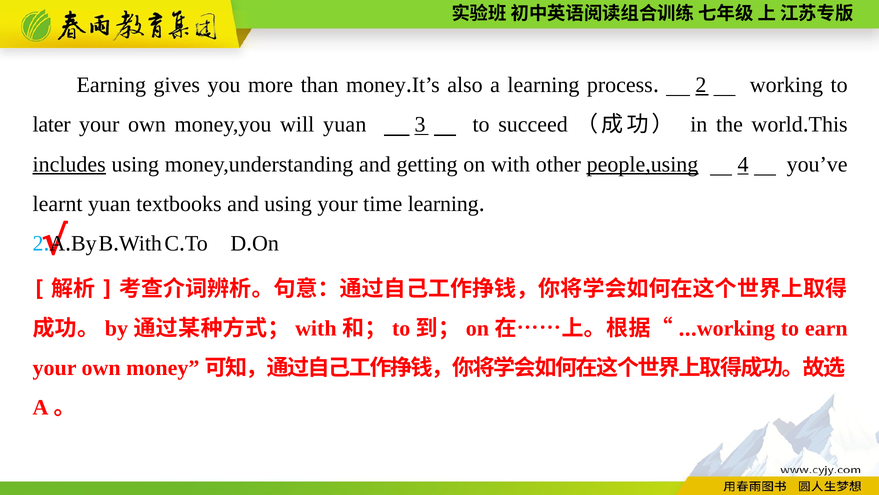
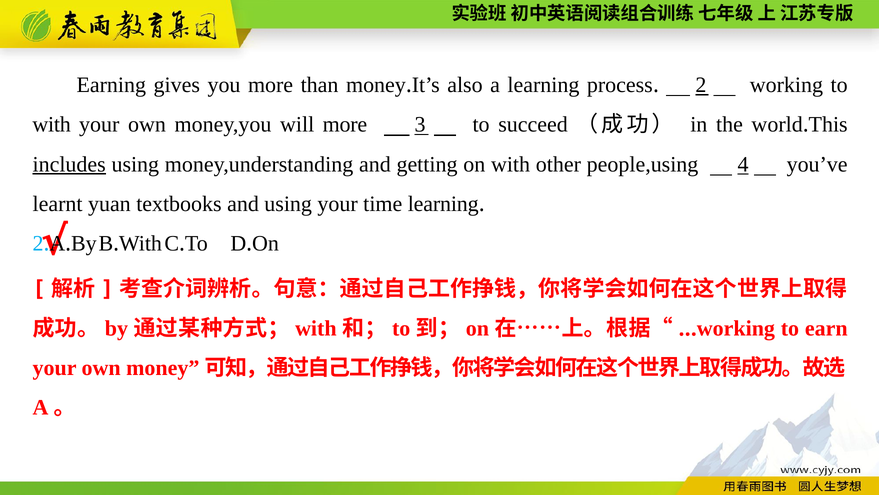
later at (52, 125): later -> with
will yuan: yuan -> more
people,using underline: present -> none
